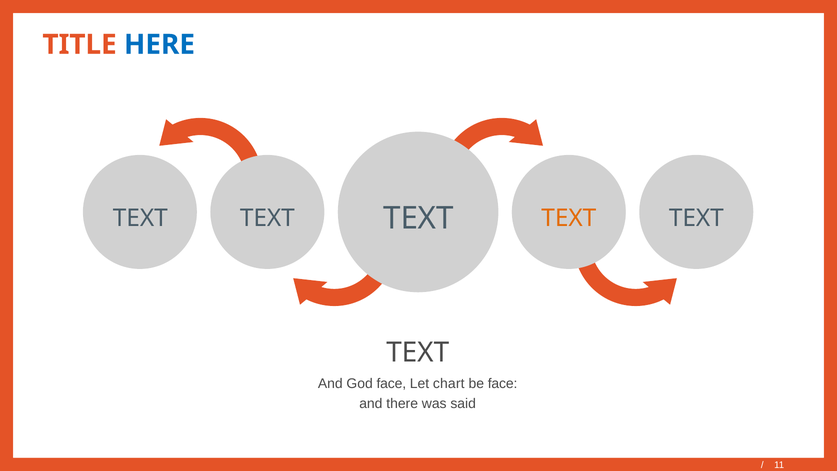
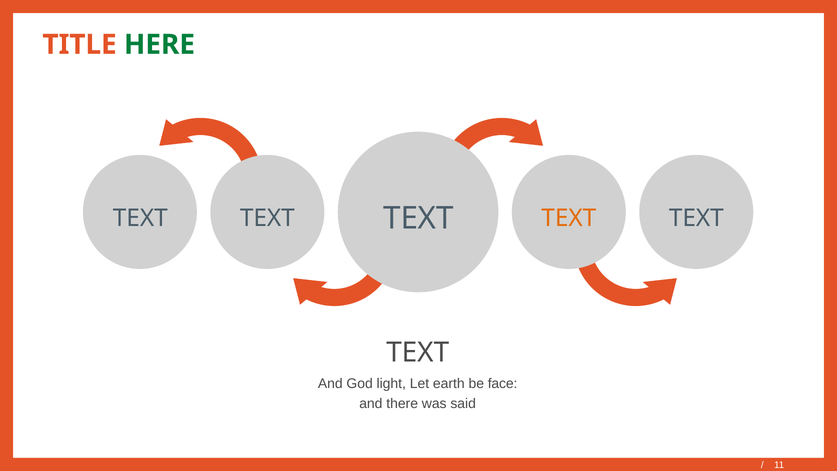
HERE colour: blue -> green
God face: face -> light
chart: chart -> earth
